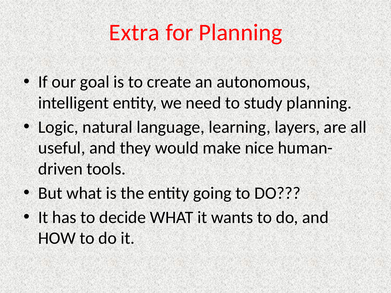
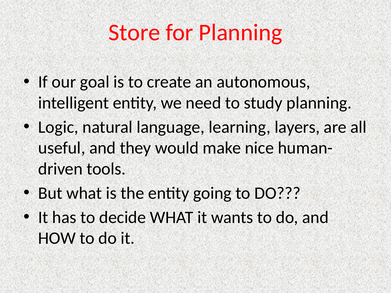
Extra: Extra -> Store
